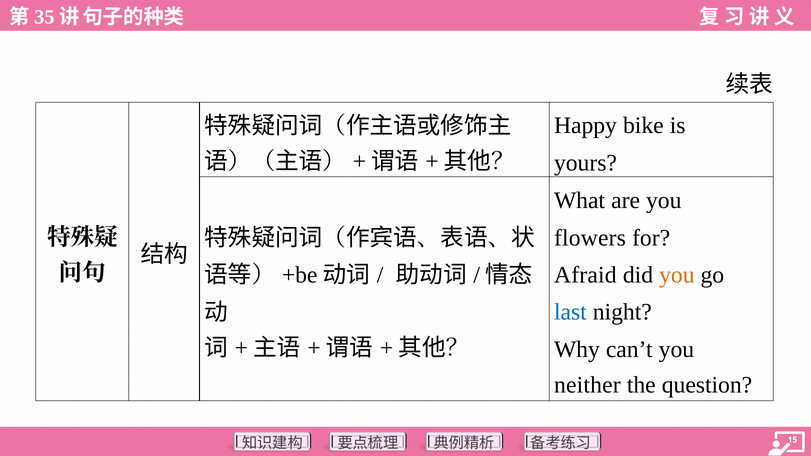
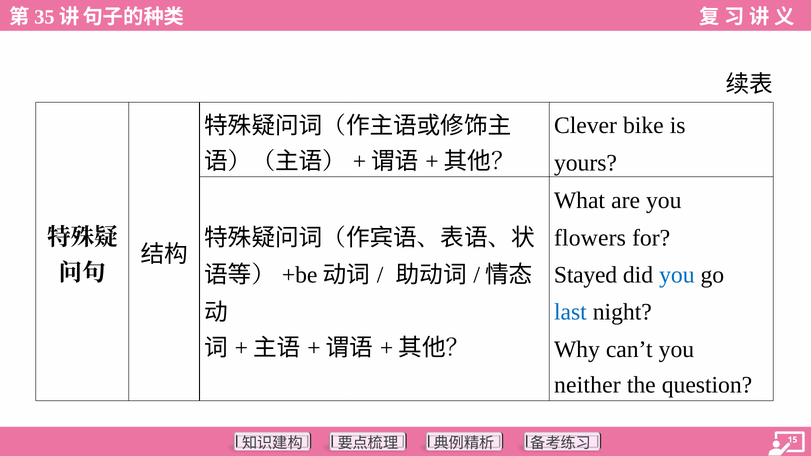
Happy: Happy -> Clever
Afraid: Afraid -> Stayed
you at (677, 275) colour: orange -> blue
